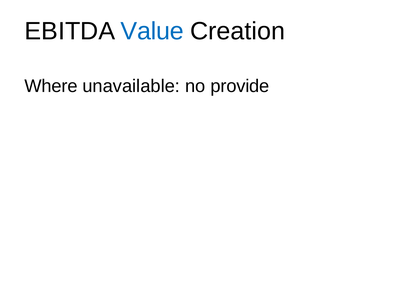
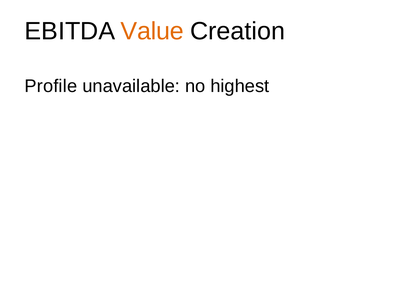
Value colour: blue -> orange
Where: Where -> Profile
provide: provide -> highest
